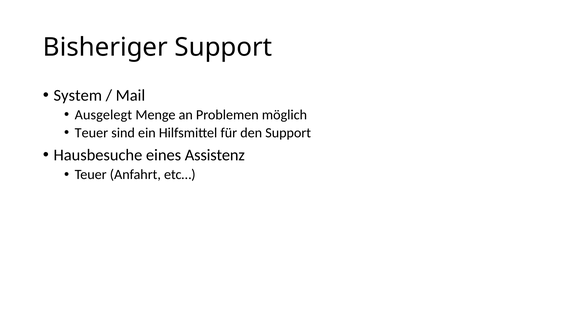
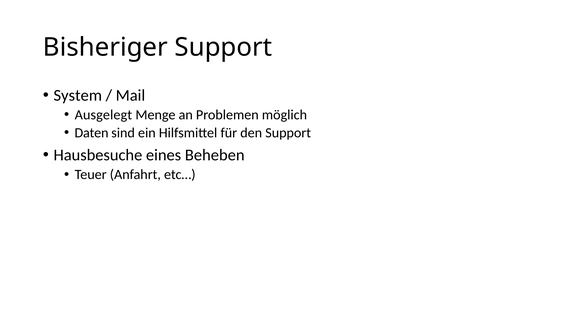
Teuer at (91, 133): Teuer -> Daten
Assistenz: Assistenz -> Beheben
